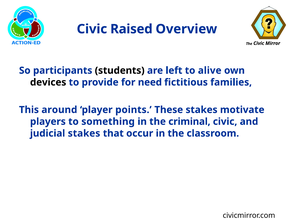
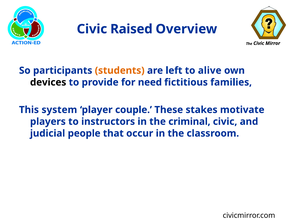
students colour: black -> orange
around: around -> system
points: points -> couple
something: something -> instructors
judicial stakes: stakes -> people
